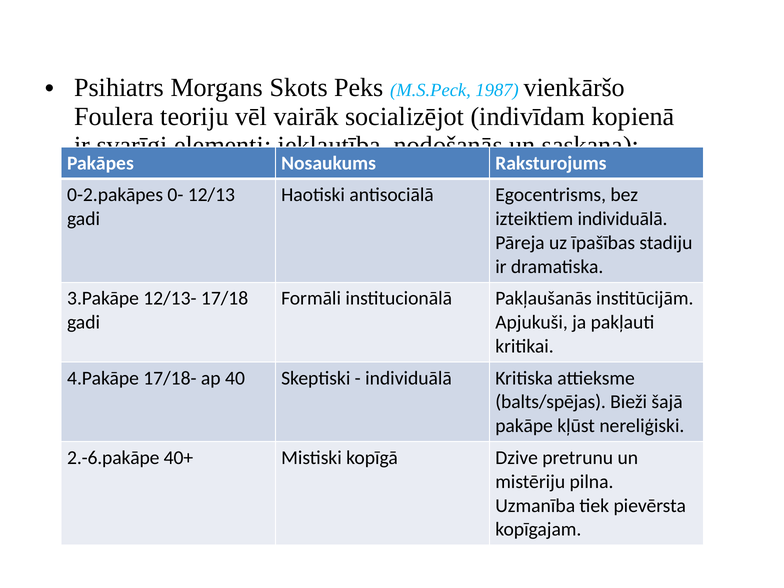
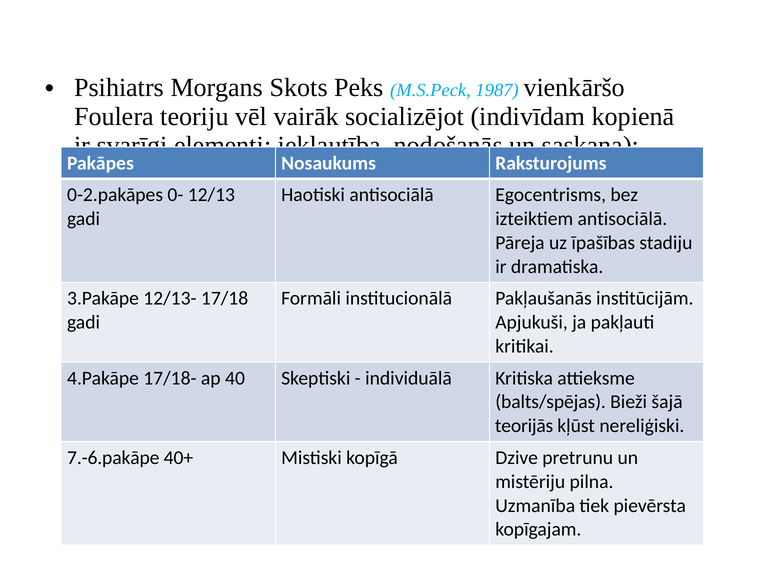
izteiktiem individuālā: individuālā -> antisociālā
pakāpe: pakāpe -> teorijās
2.-6.pakāpe: 2.-6.pakāpe -> 7.-6.pakāpe
